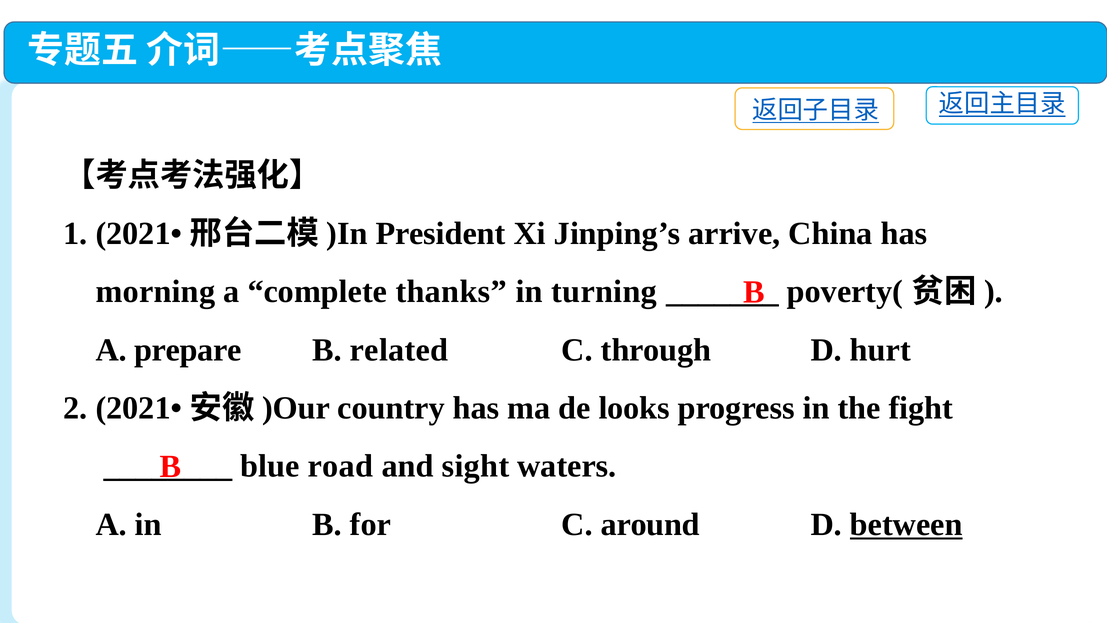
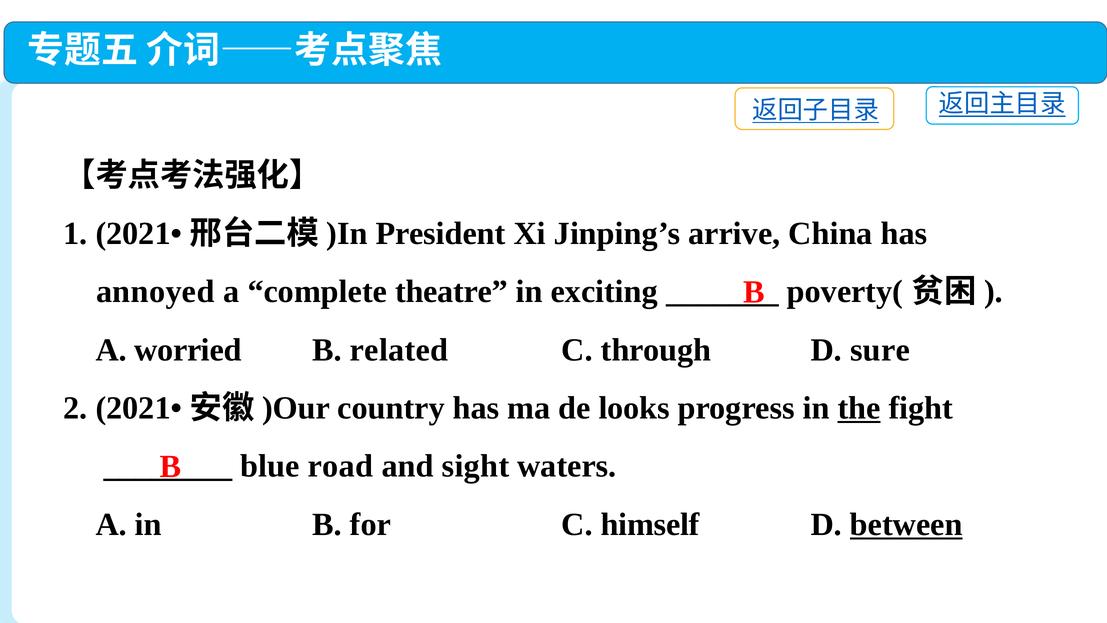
morning: morning -> annoyed
thanks: thanks -> theatre
turning: turning -> exciting
prepare: prepare -> worried
hurt: hurt -> sure
the underline: none -> present
around: around -> himself
